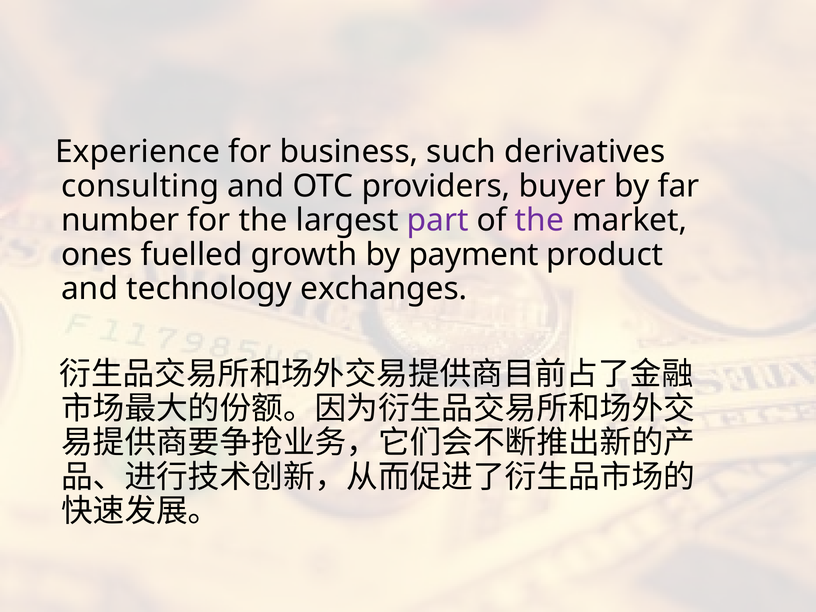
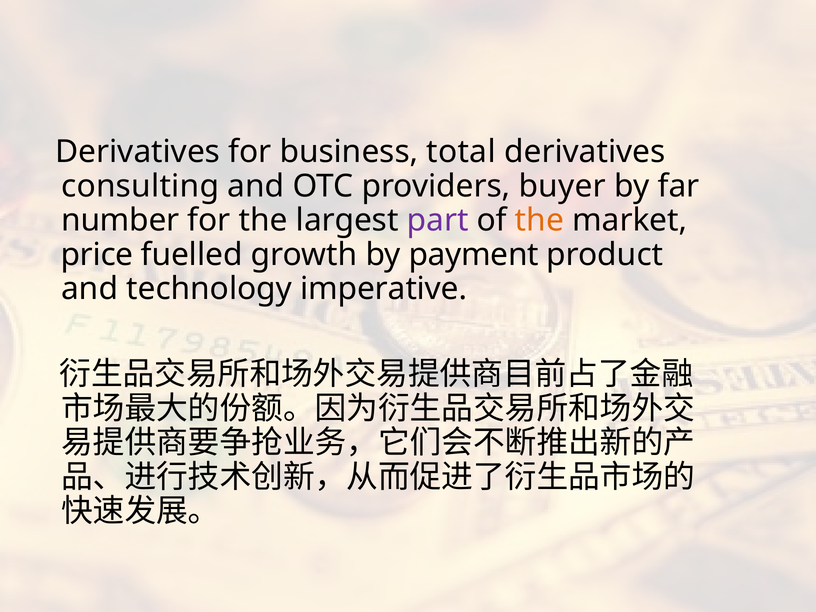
Experience at (138, 152): Experience -> Derivatives
such: such -> total
the at (539, 220) colour: purple -> orange
ones: ones -> price
exchanges: exchanges -> imperative
